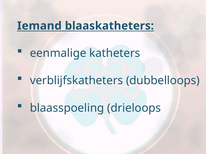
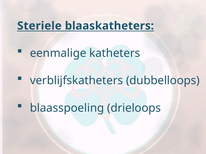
Iemand: Iemand -> Steriele
